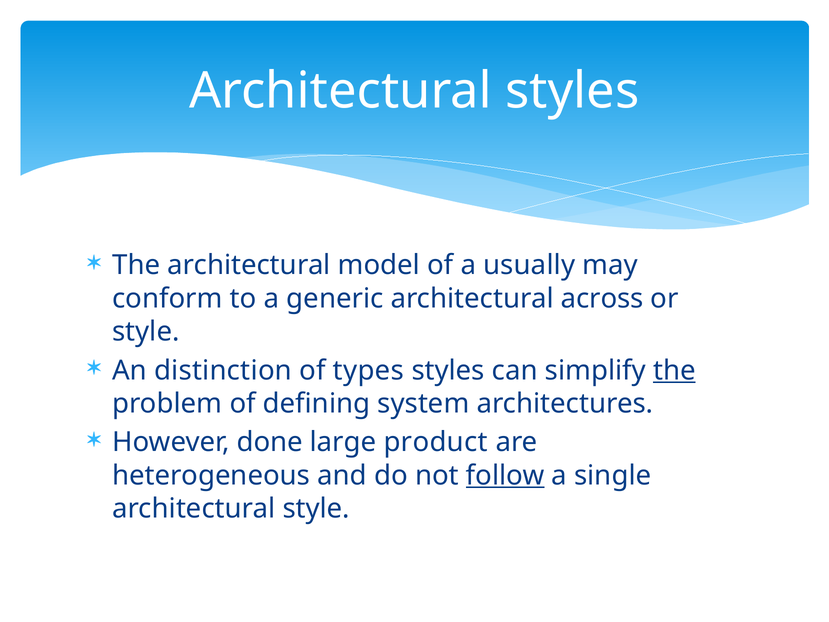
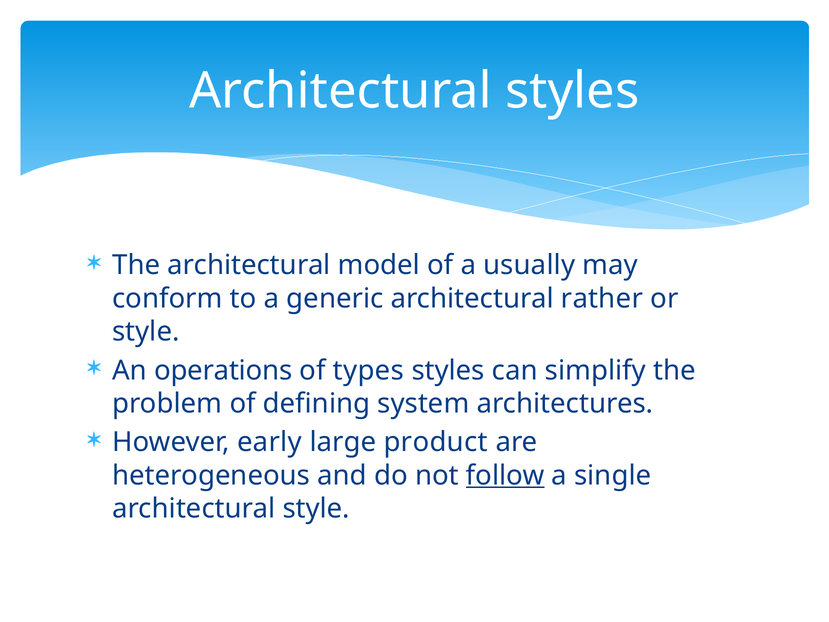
across: across -> rather
distinction: distinction -> operations
the at (674, 370) underline: present -> none
done: done -> early
